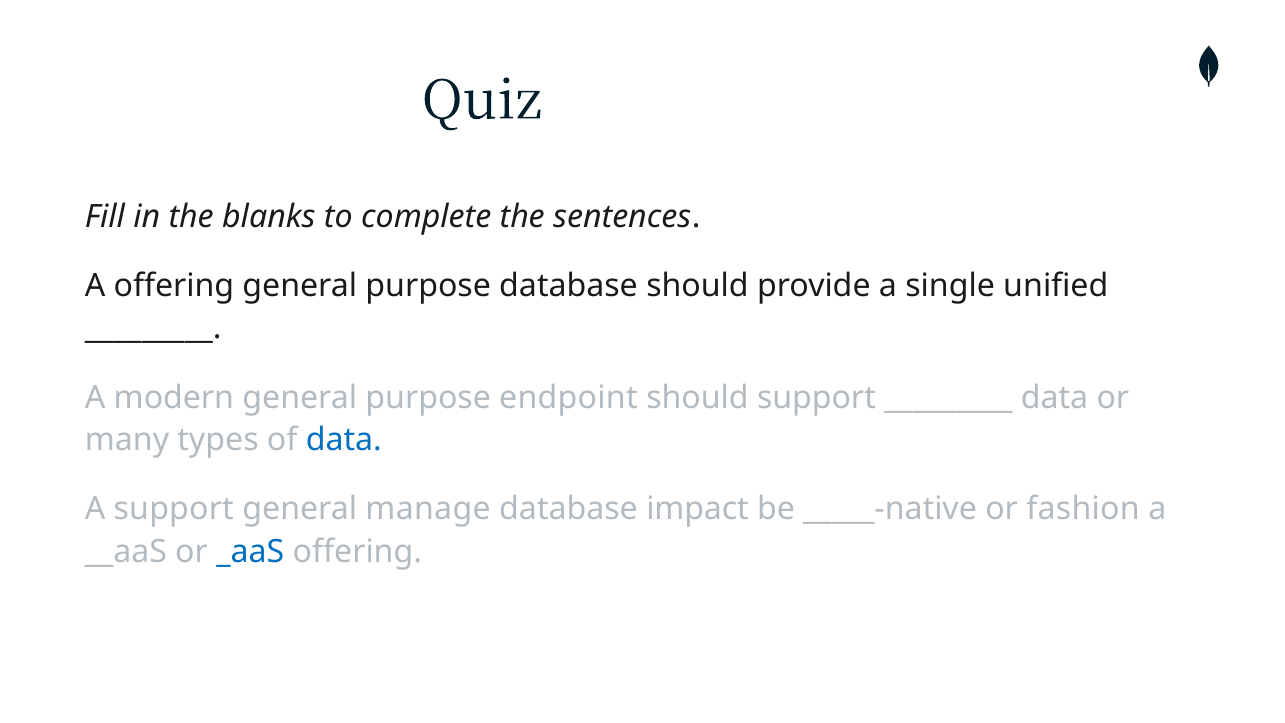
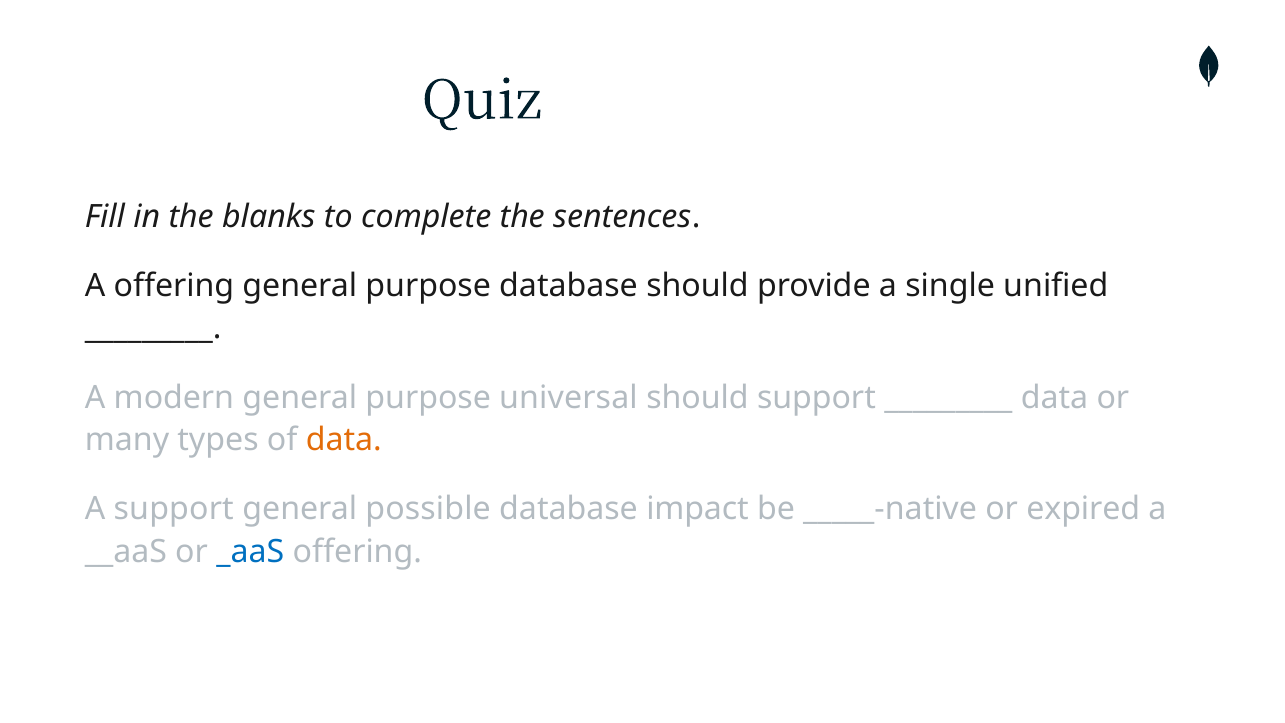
endpoint: endpoint -> universal
data at (344, 440) colour: blue -> orange
manage: manage -> possible
fashion: fashion -> expired
